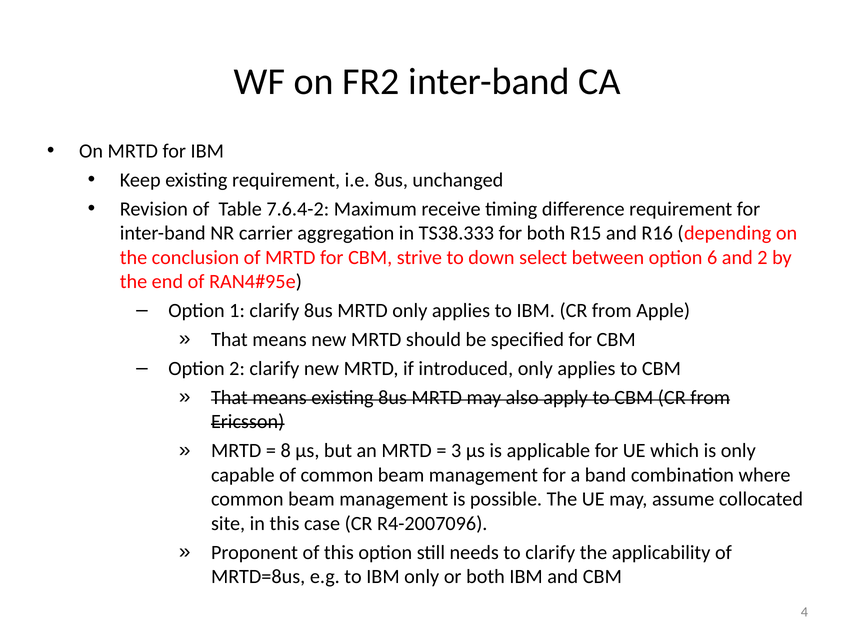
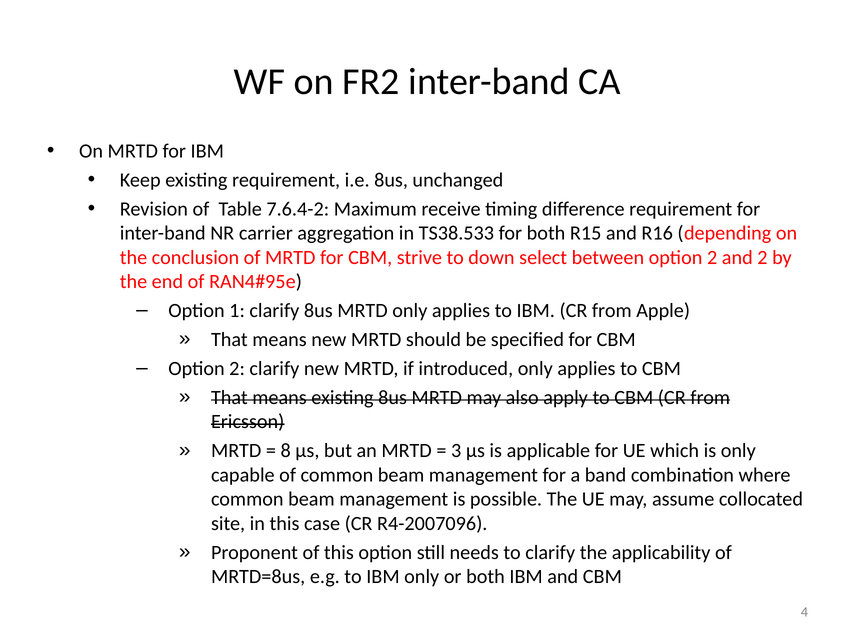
TS38.333: TS38.333 -> TS38.533
between option 6: 6 -> 2
